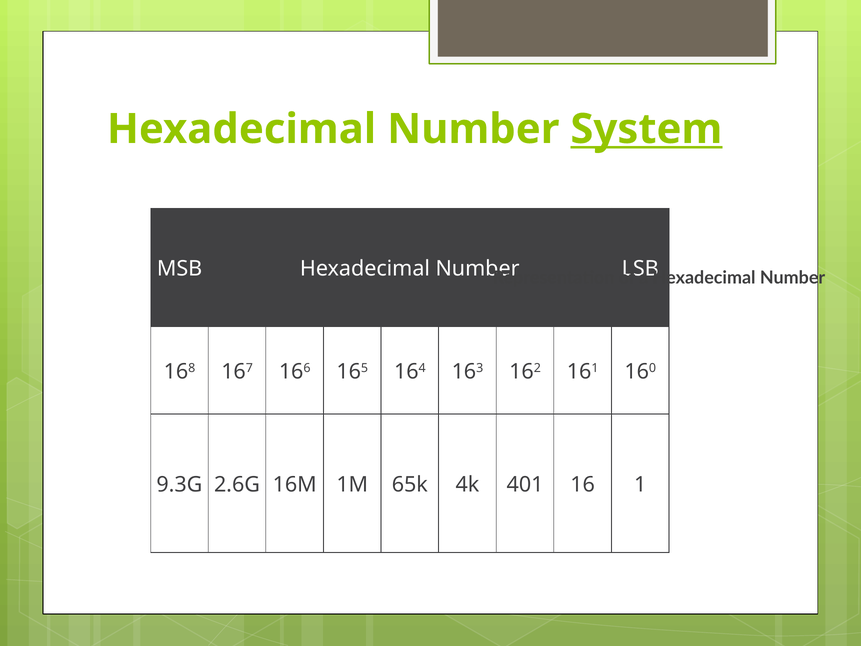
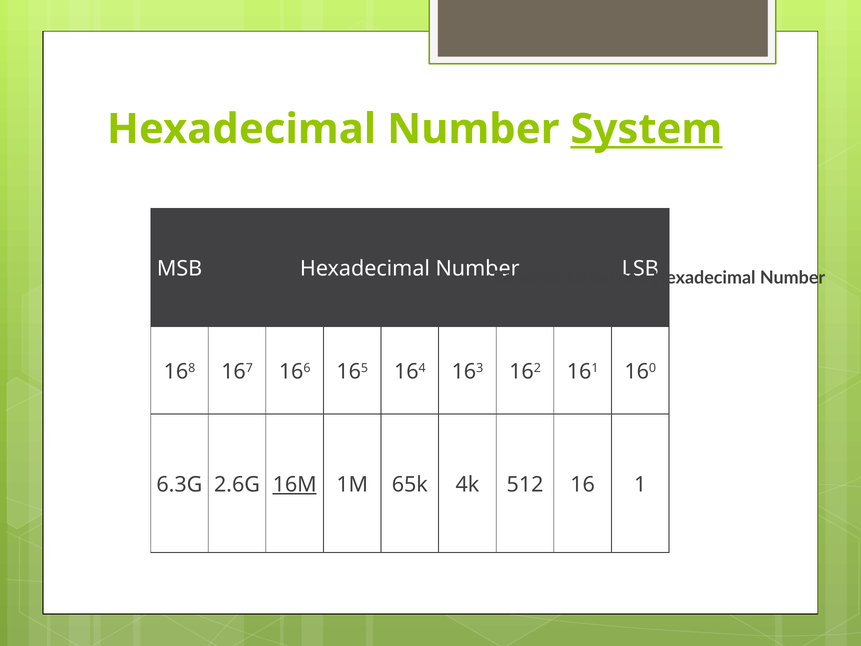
9.3G: 9.3G -> 6.3G
16M underline: none -> present
401: 401 -> 512
